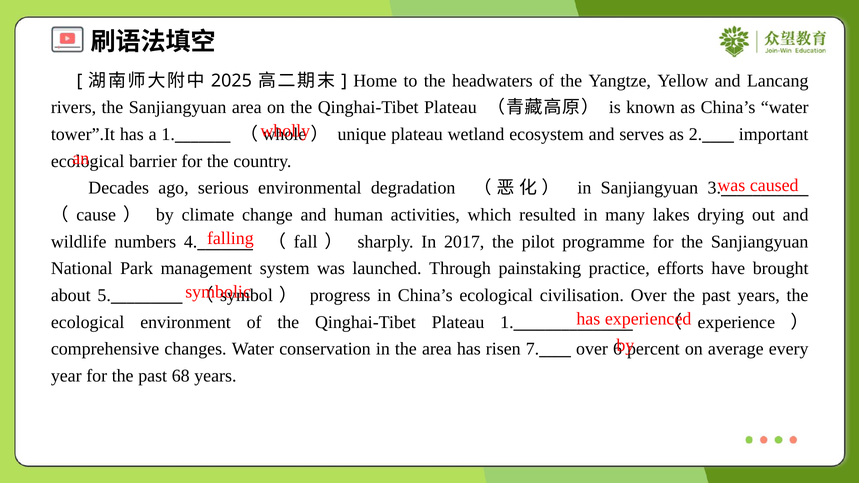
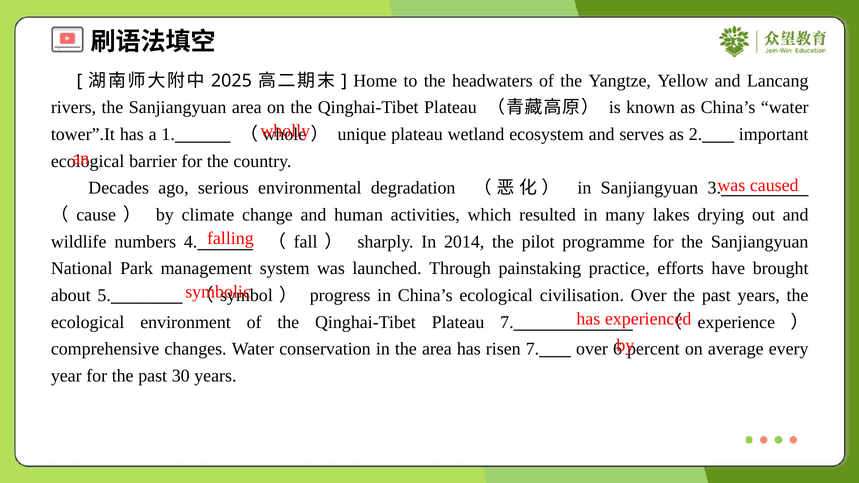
2017: 2017 -> 2014
Plateau 1: 1 -> 7
68: 68 -> 30
